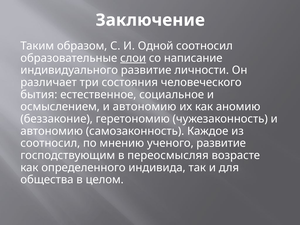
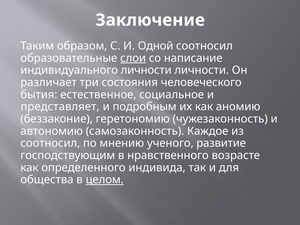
индивидуального развитие: развитие -> личности
осмыслением: осмыслением -> представляет
автономию at (144, 107): автономию -> подробным
переосмысляя: переосмысляя -> нравственного
целом underline: none -> present
